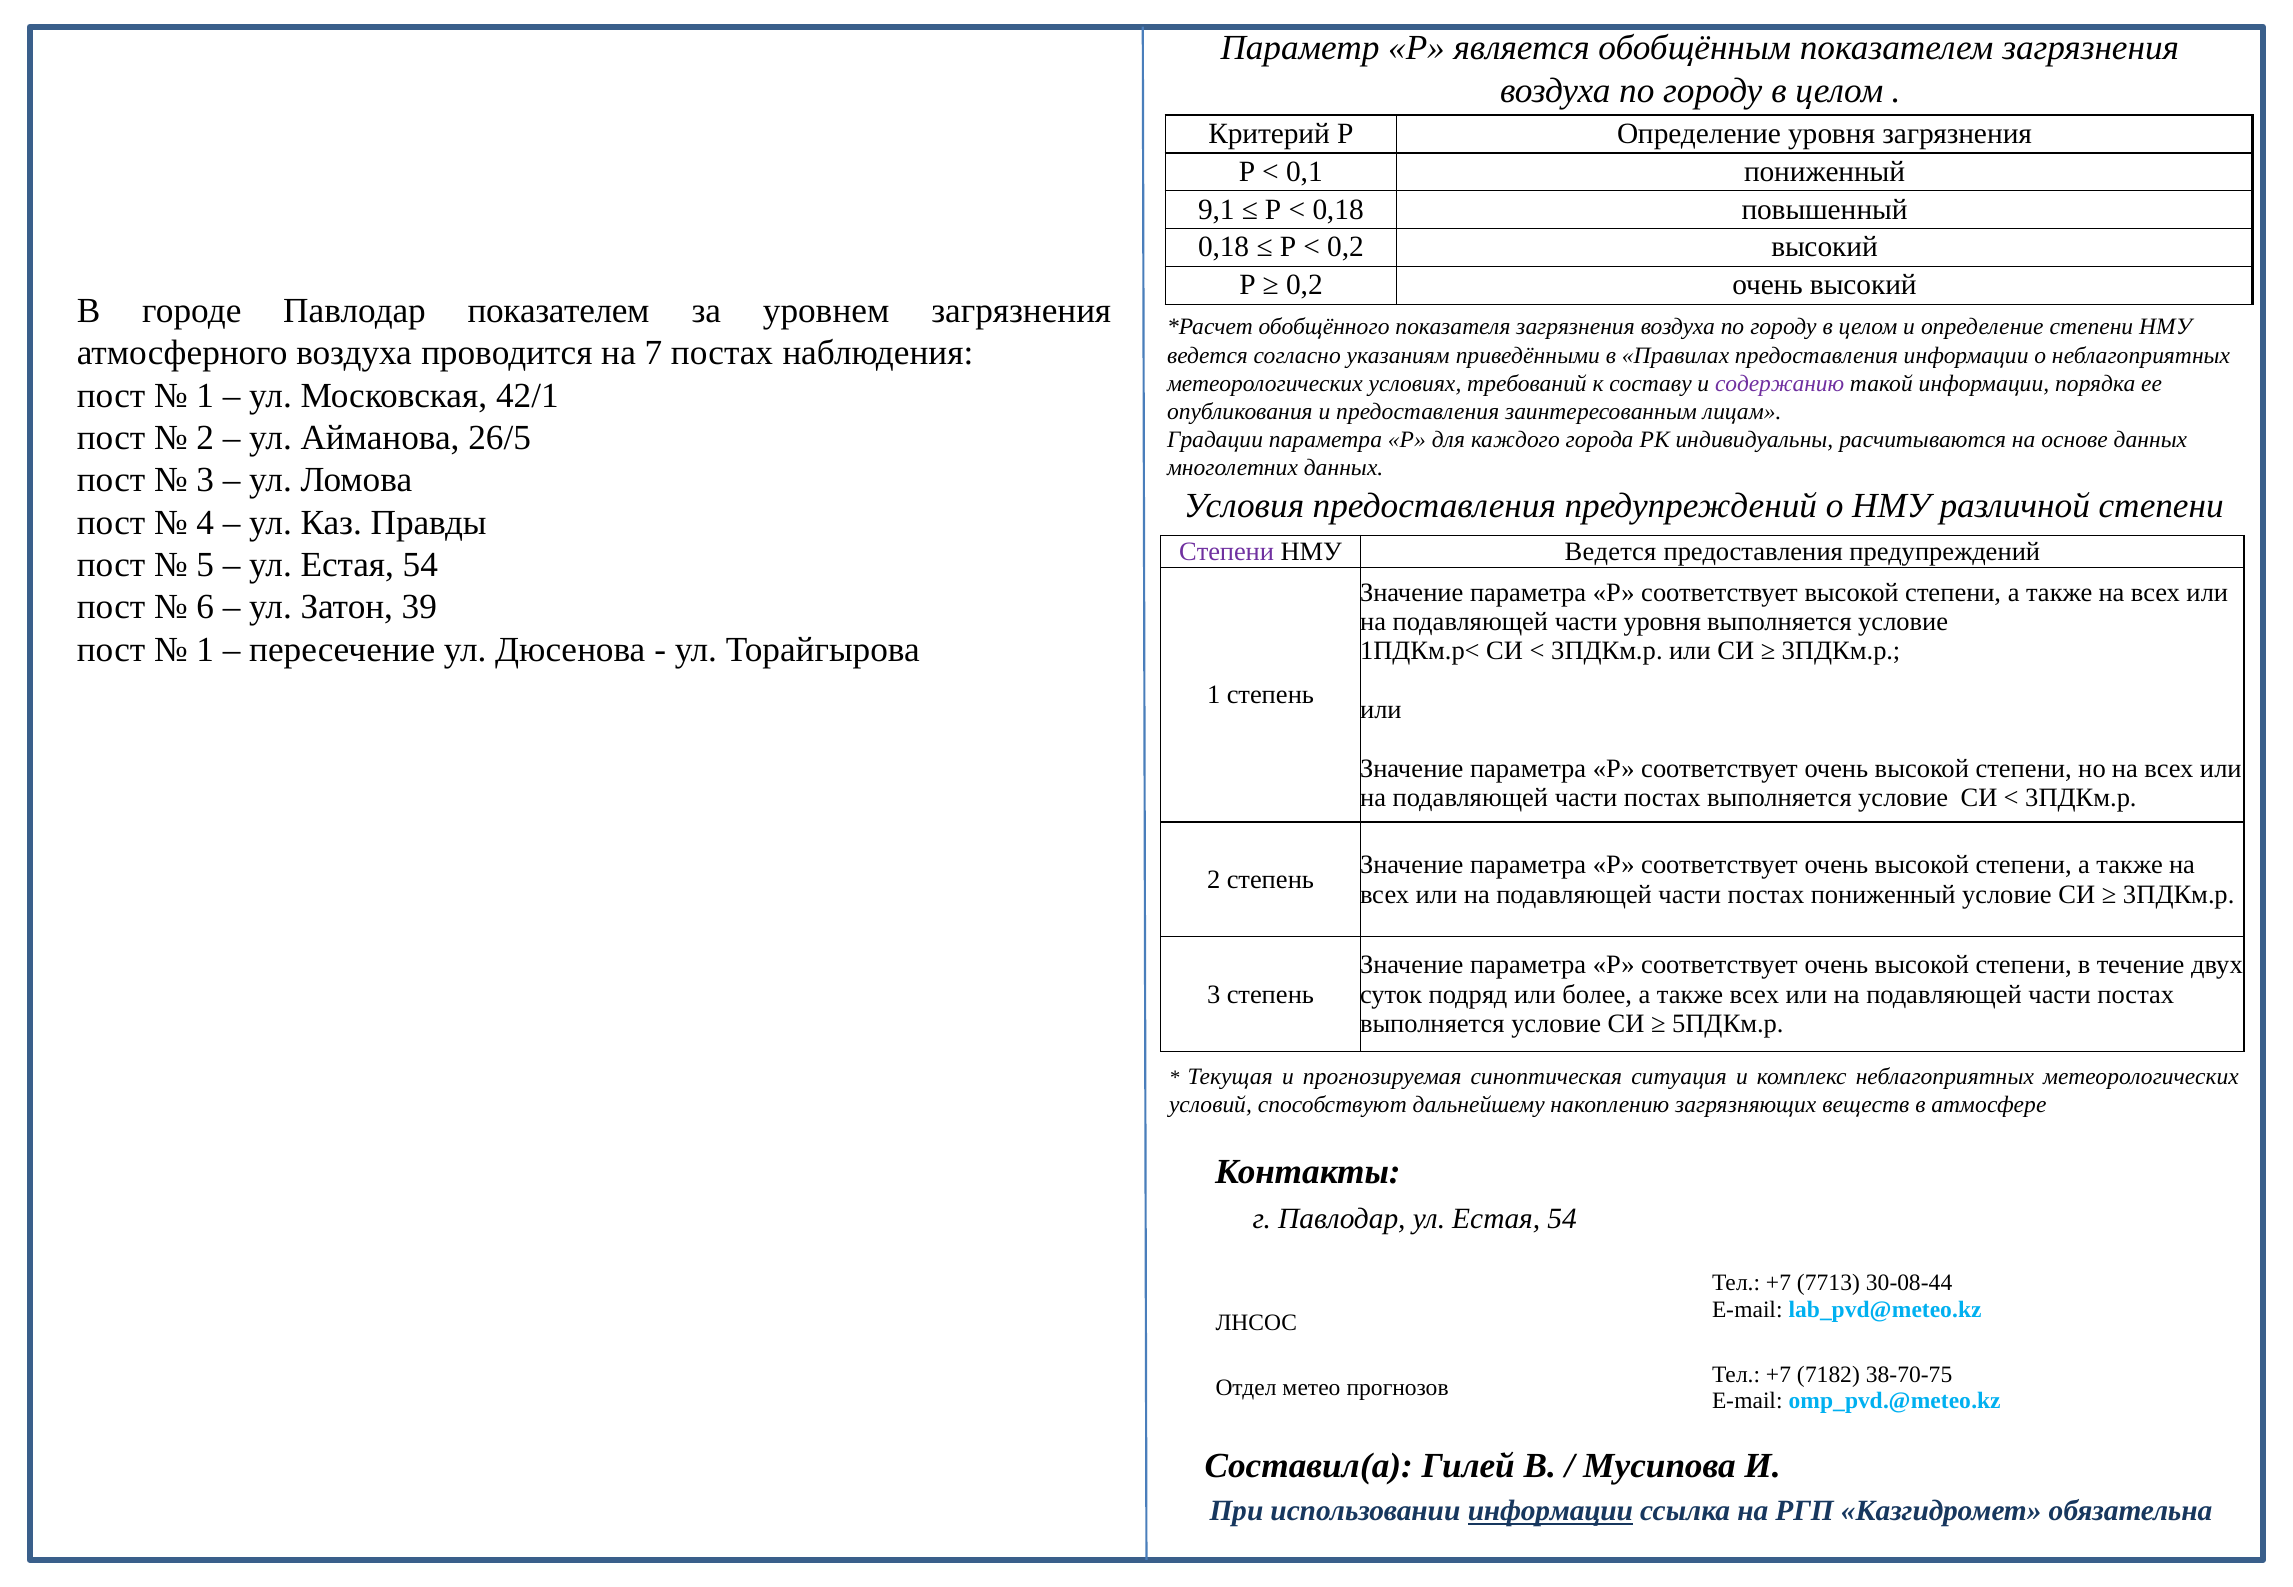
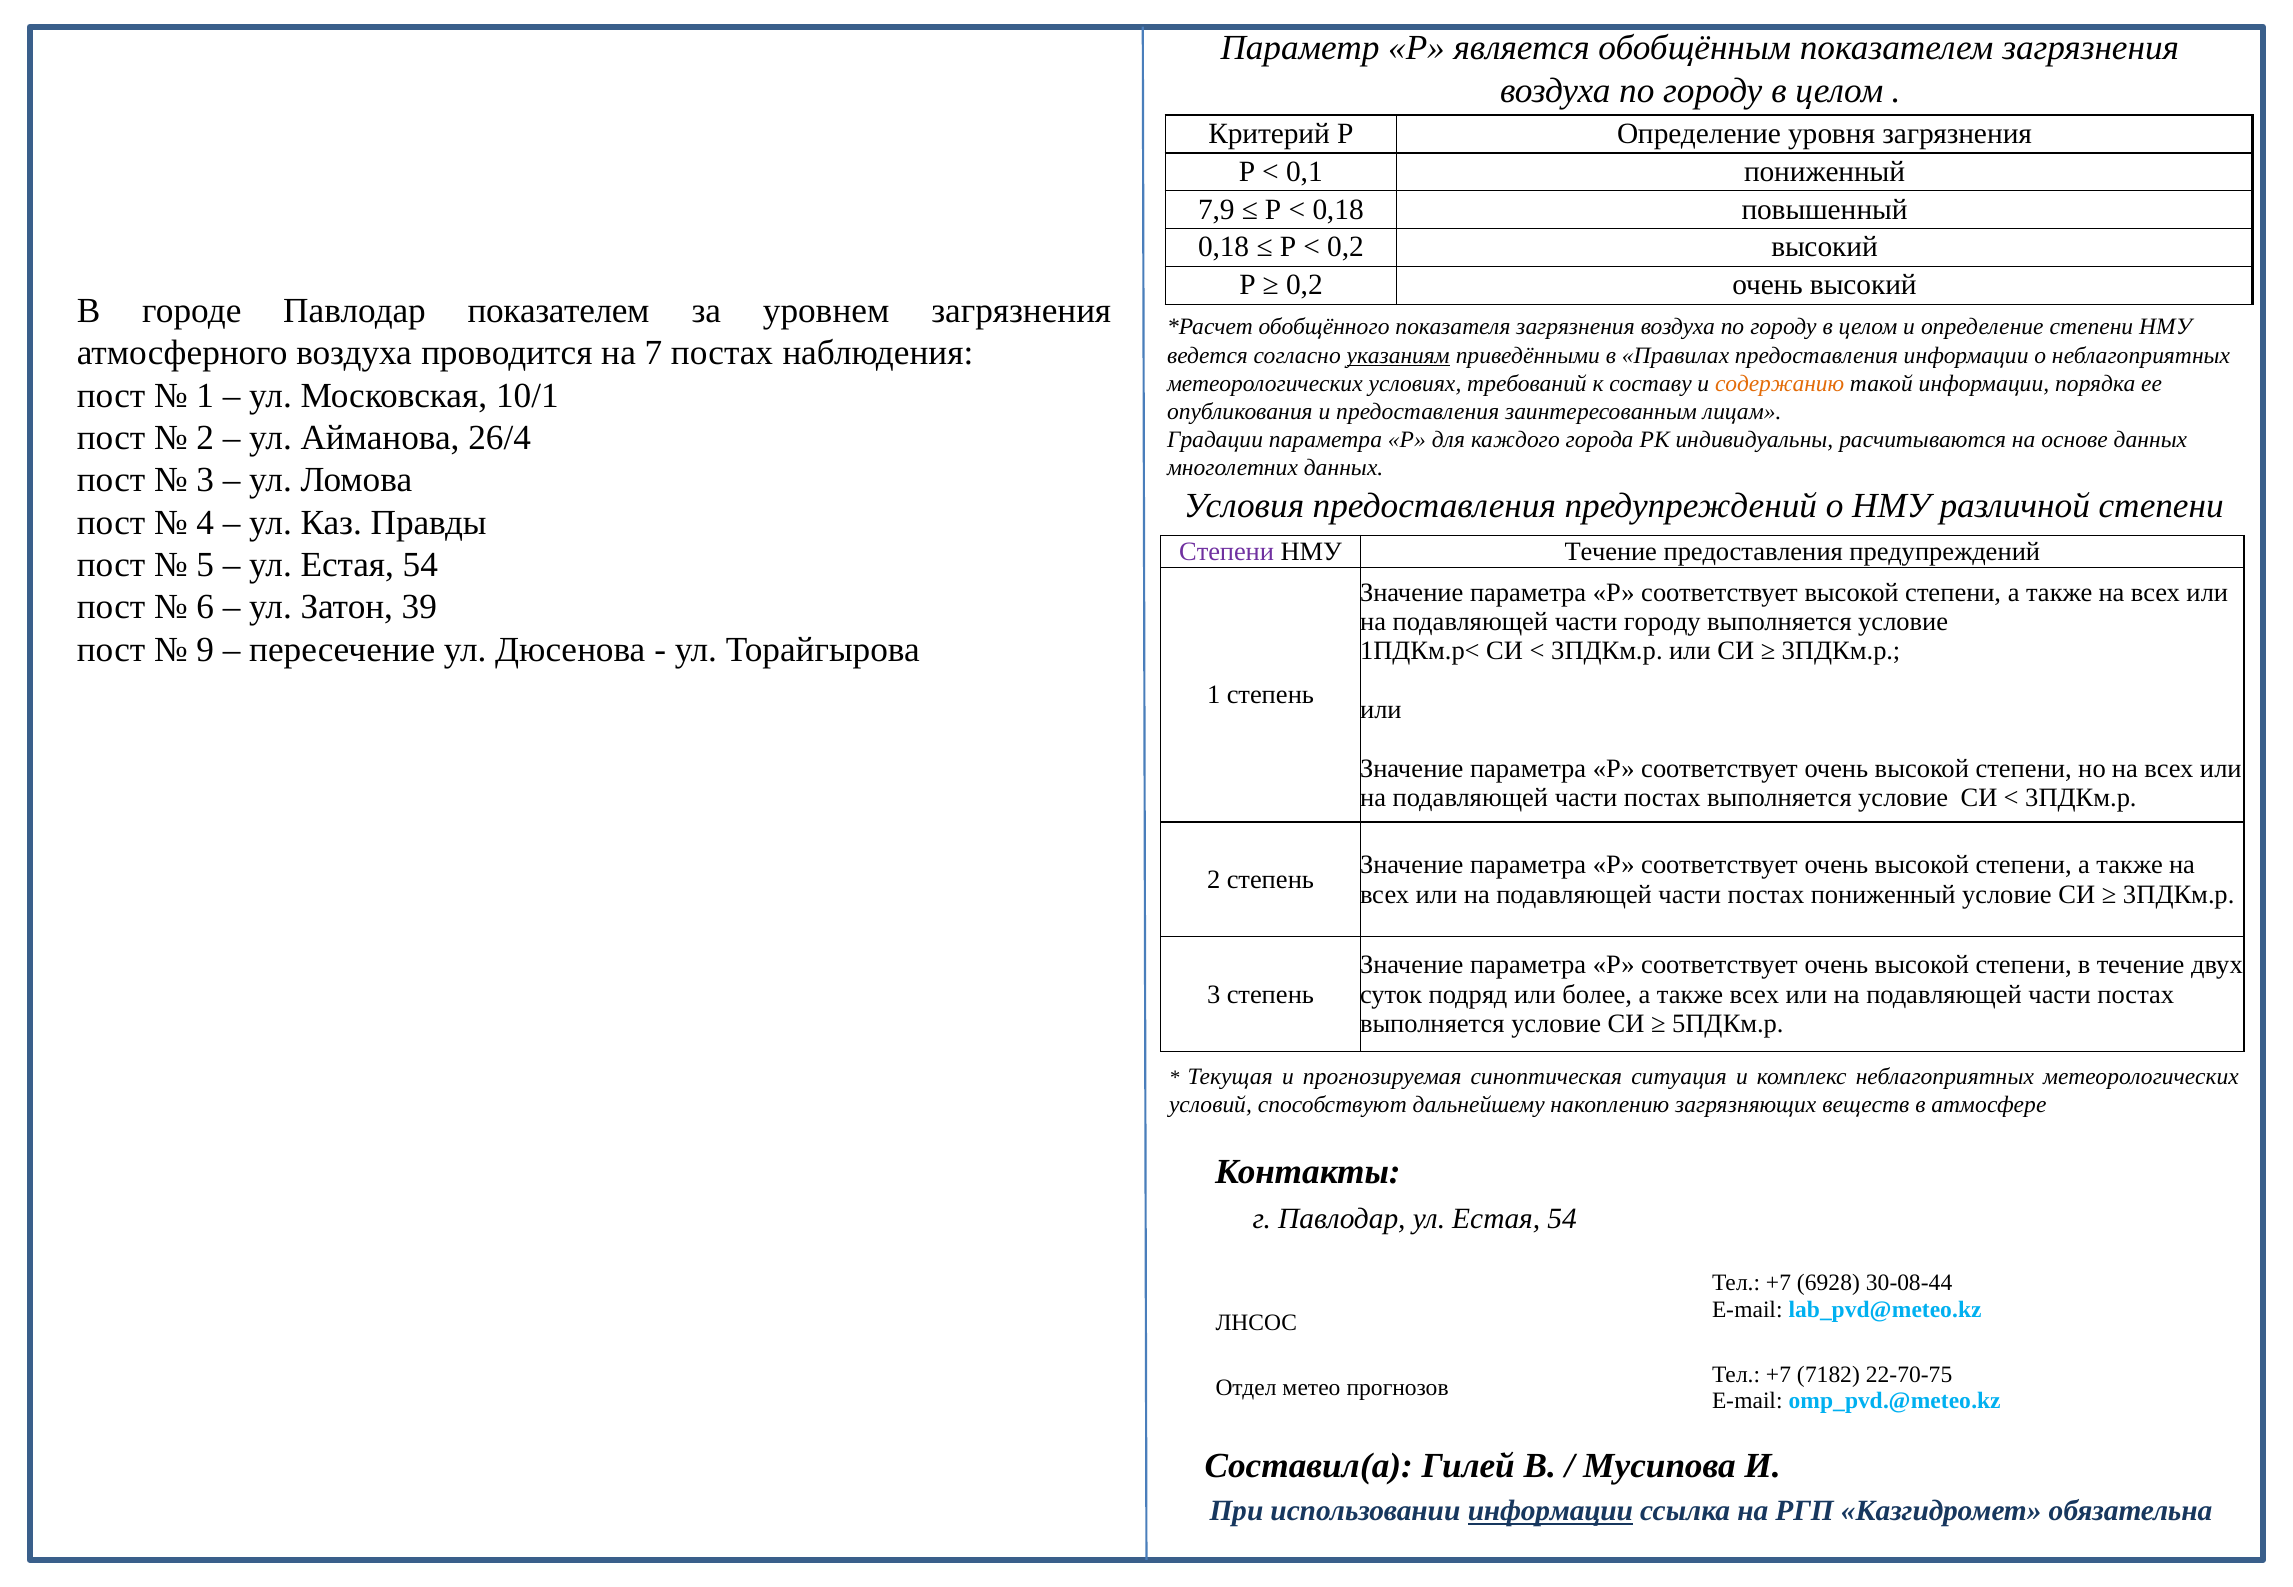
9,1: 9,1 -> 7,9
указаниям underline: none -> present
содержанию colour: purple -> orange
42/1: 42/1 -> 10/1
26/5: 26/5 -> 26/4
Ведется at (1611, 552): Ведется -> Течение
части уровня: уровня -> городу
1 at (205, 650): 1 -> 9
7713: 7713 -> 6928
38-70-75: 38-70-75 -> 22-70-75
